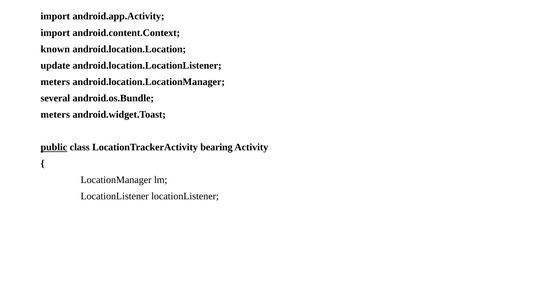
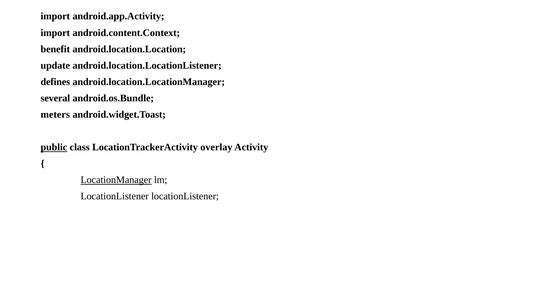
known: known -> benefit
meters at (55, 82): meters -> defines
bearing: bearing -> overlay
LocationManager underline: none -> present
